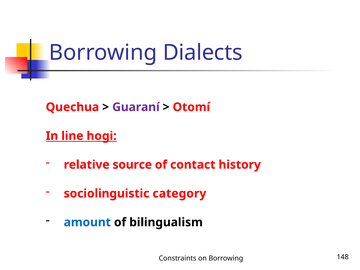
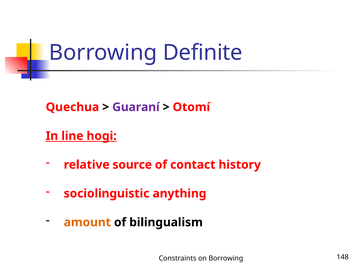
Dialects: Dialects -> Definite
category: category -> anything
amount colour: blue -> orange
